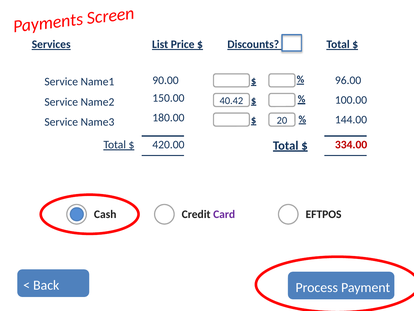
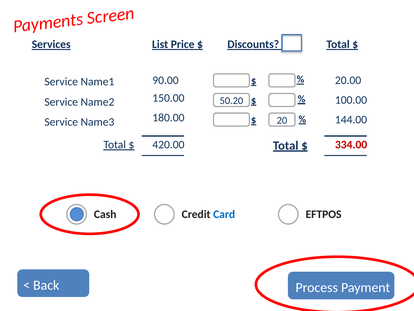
96.00: 96.00 -> 20.00
40.42: 40.42 -> 50.20
Card colour: purple -> blue
